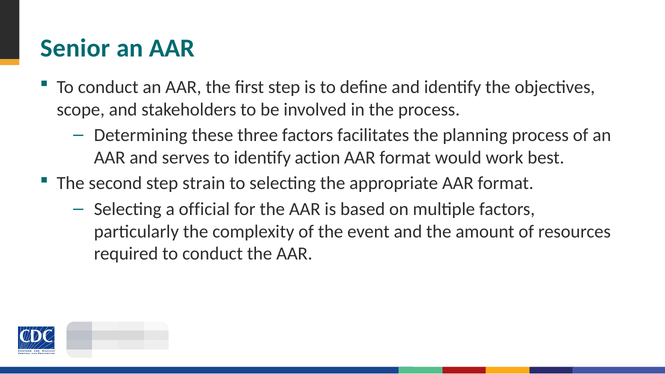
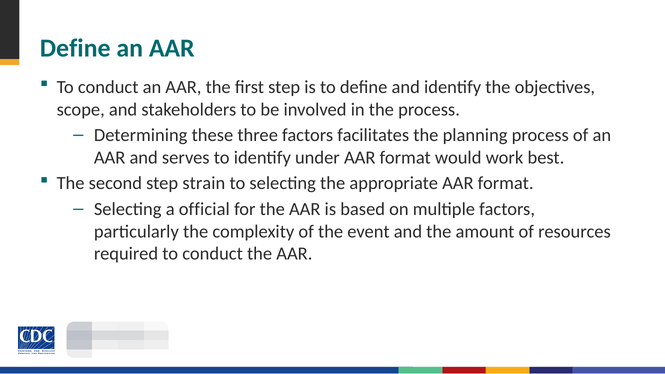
Senior at (75, 48): Senior -> Define
action: action -> under
